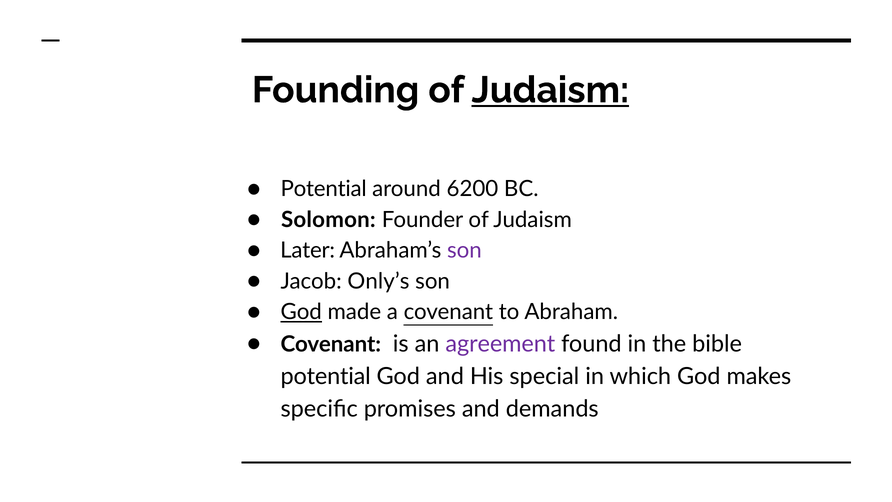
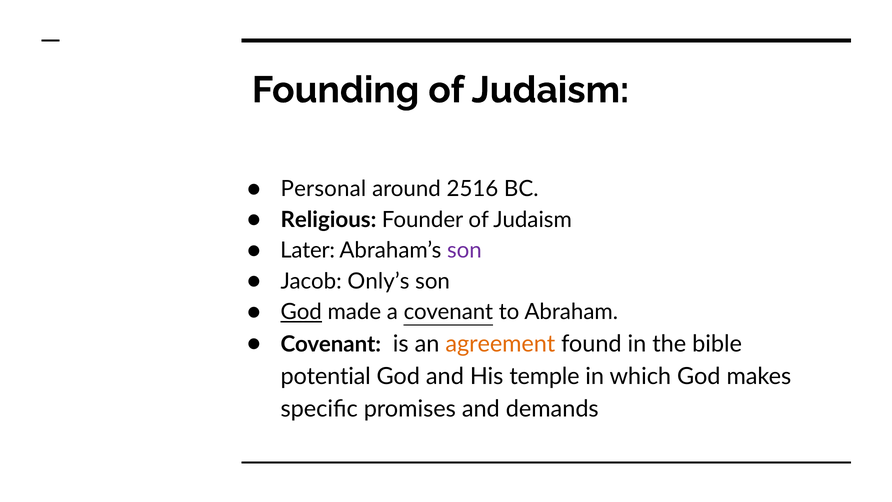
Judaism at (550, 90) underline: present -> none
Potential at (324, 189): Potential -> Personal
6200: 6200 -> 2516
Solomon: Solomon -> Religious
agreement colour: purple -> orange
special: special -> temple
